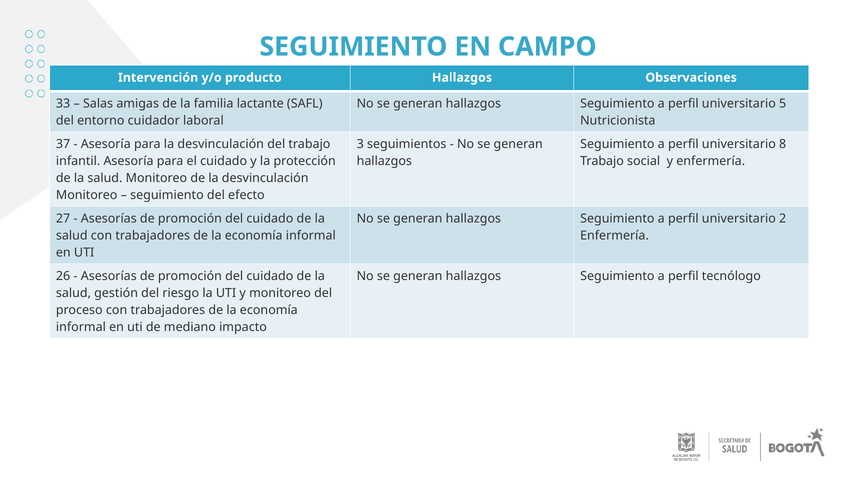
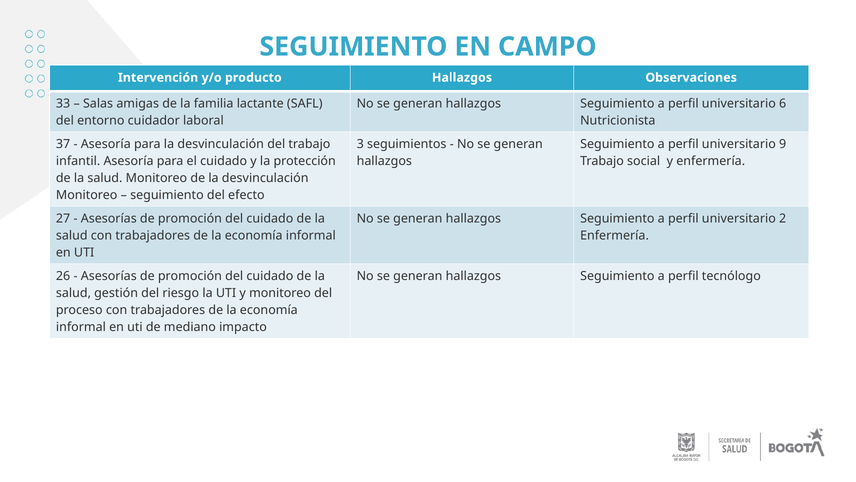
5: 5 -> 6
8: 8 -> 9
